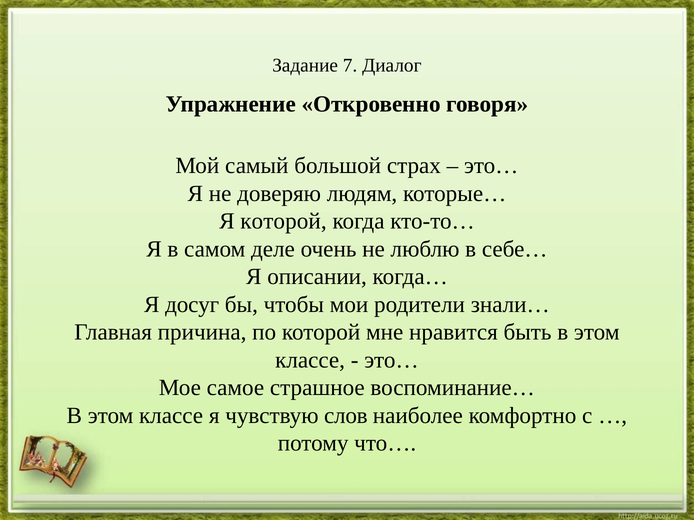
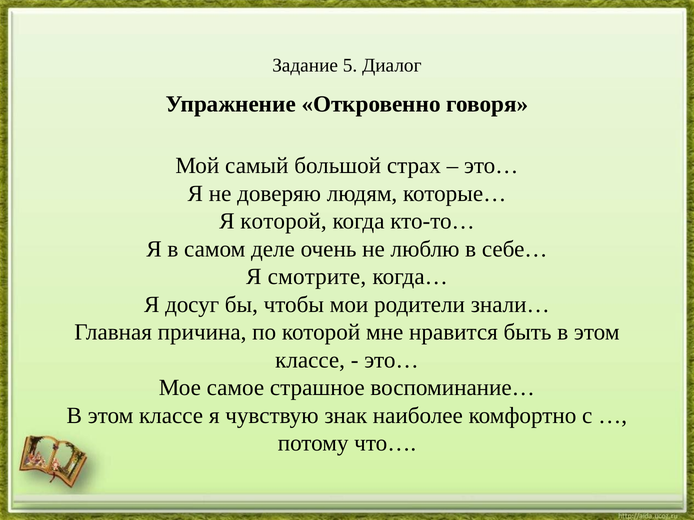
7: 7 -> 5
описании: описании -> смотрите
слов: слов -> знак
